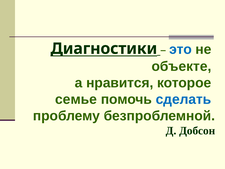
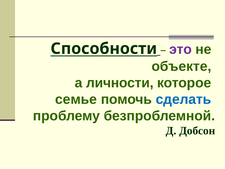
Диагностики: Диагностики -> Способности
это colour: blue -> purple
нравится: нравится -> личности
